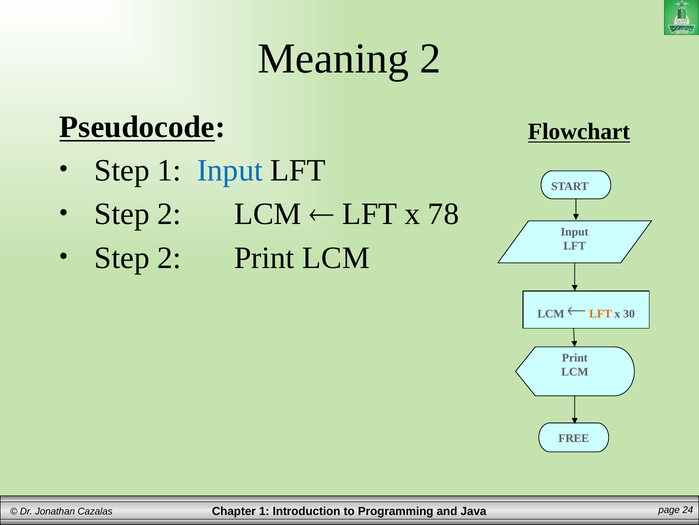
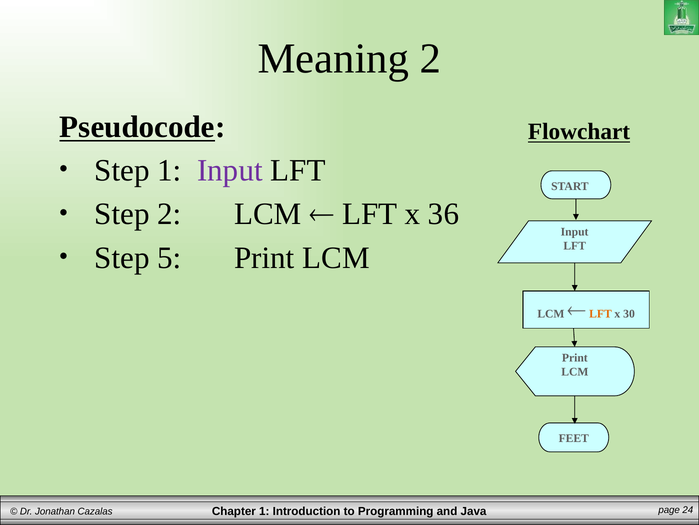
Input at (230, 170) colour: blue -> purple
78: 78 -> 36
2 at (169, 257): 2 -> 5
FREE: FREE -> FEET
